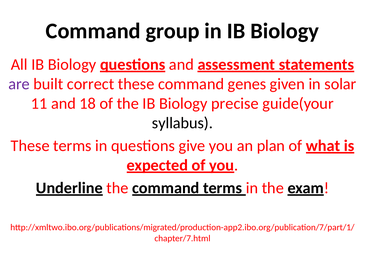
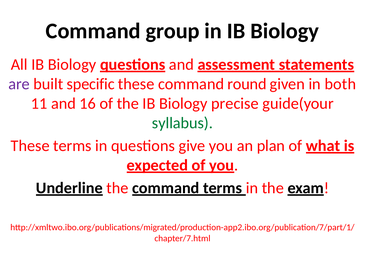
correct: correct -> specific
genes: genes -> round
solar: solar -> both
18: 18 -> 16
syllabus colour: black -> green
